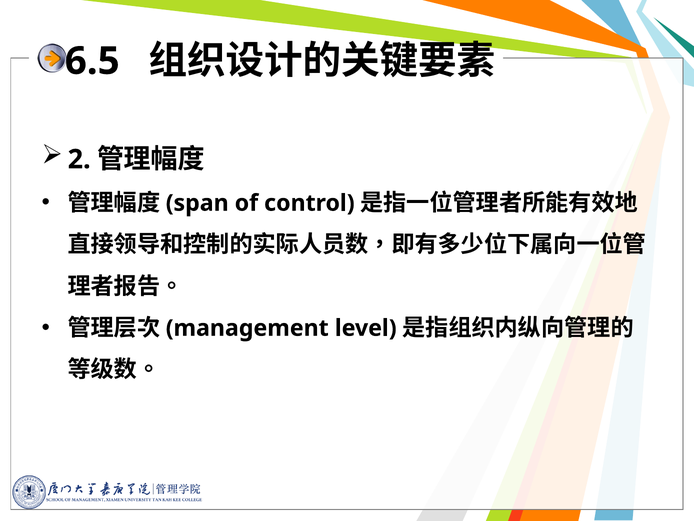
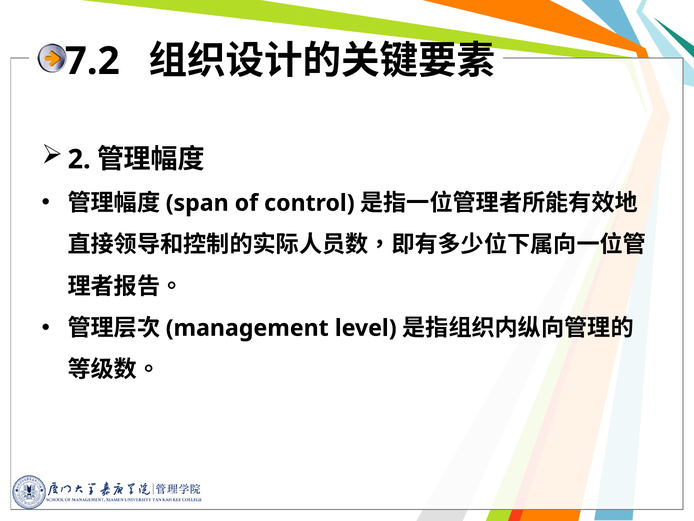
6.5: 6.5 -> 7.2
